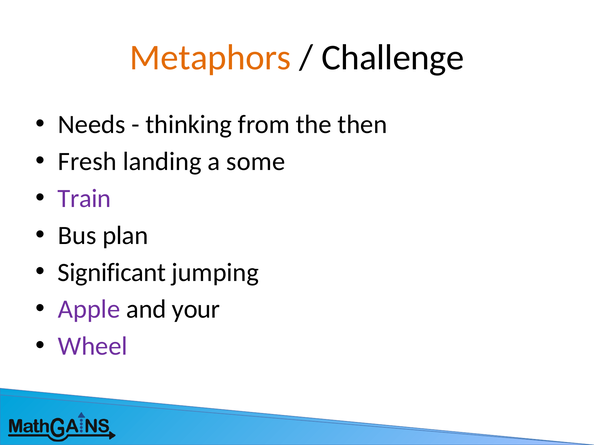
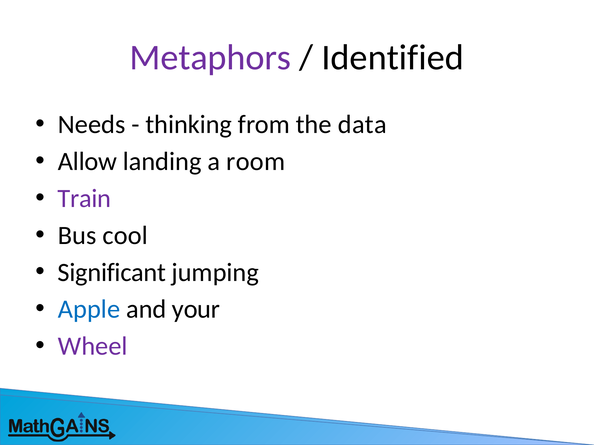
Metaphors colour: orange -> purple
Challenge: Challenge -> Identified
then: then -> data
Fresh: Fresh -> Allow
some: some -> room
plan: plan -> cool
Apple colour: purple -> blue
